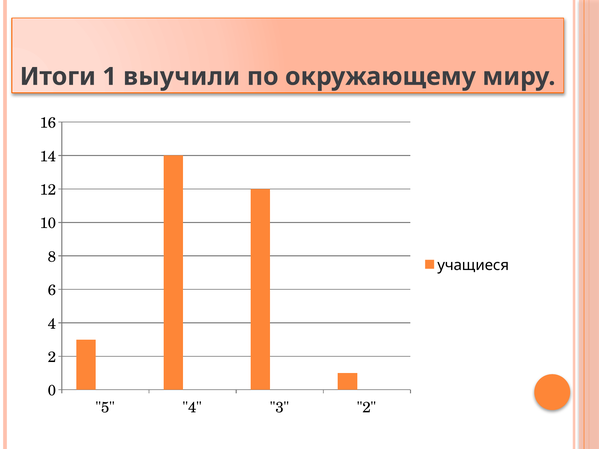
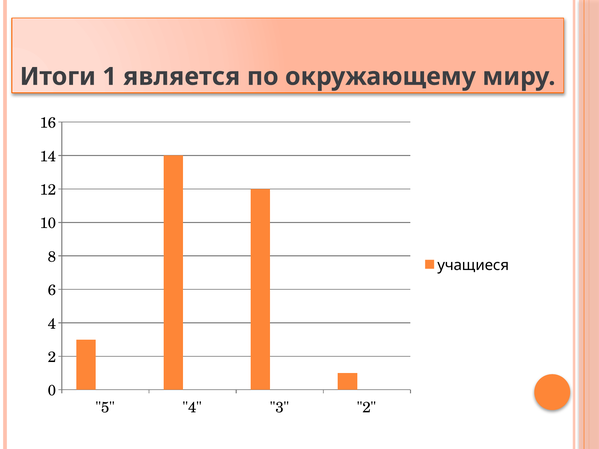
выучили: выучили -> является
